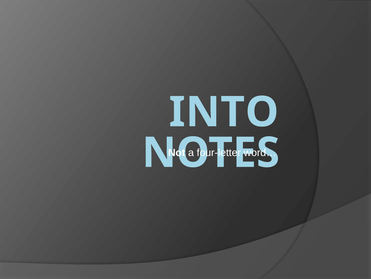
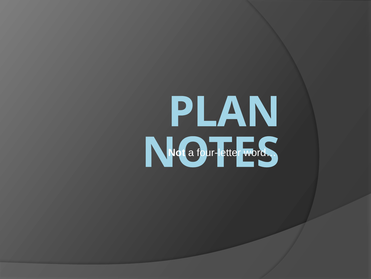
INTO: INTO -> PLAN
